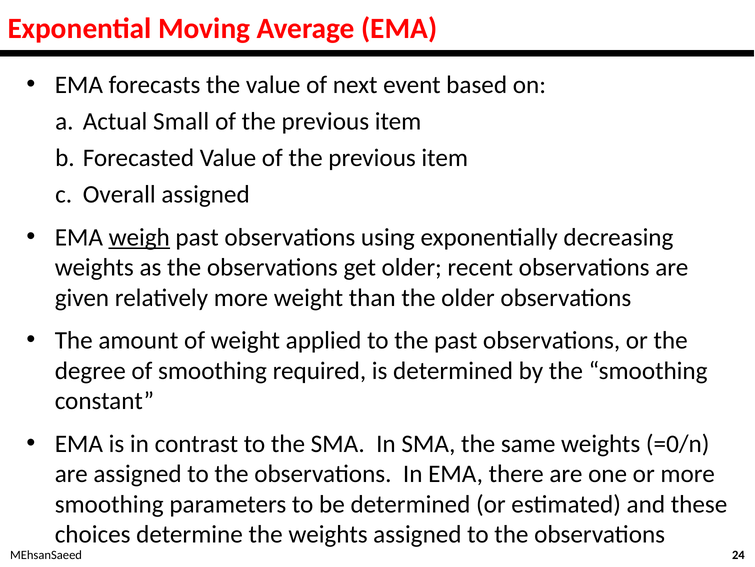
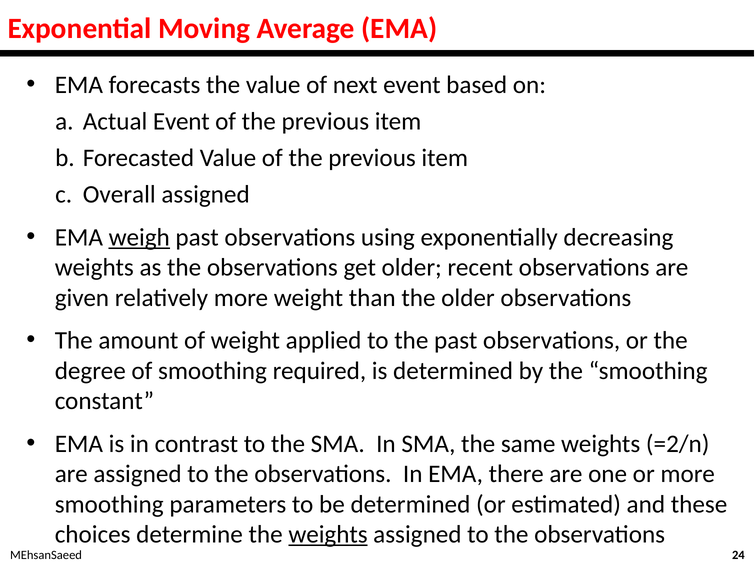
Actual Small: Small -> Event
=0/n: =0/n -> =2/n
weights at (328, 534) underline: none -> present
